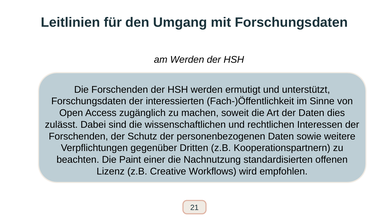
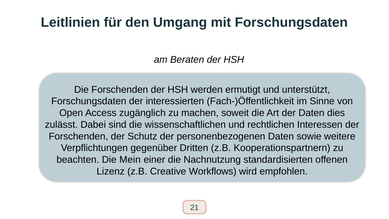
am Werden: Werden -> Beraten
Paint: Paint -> Mein
